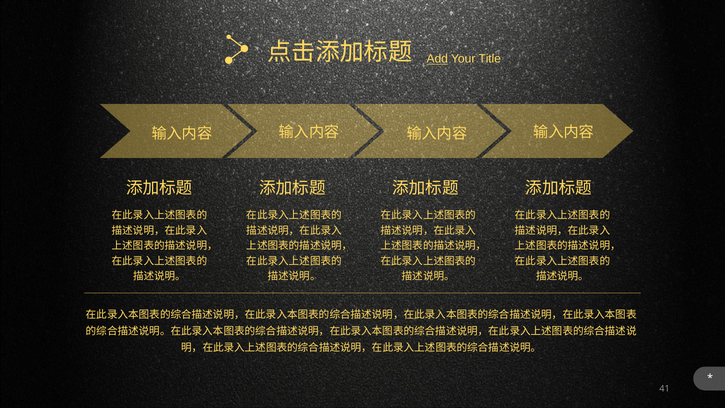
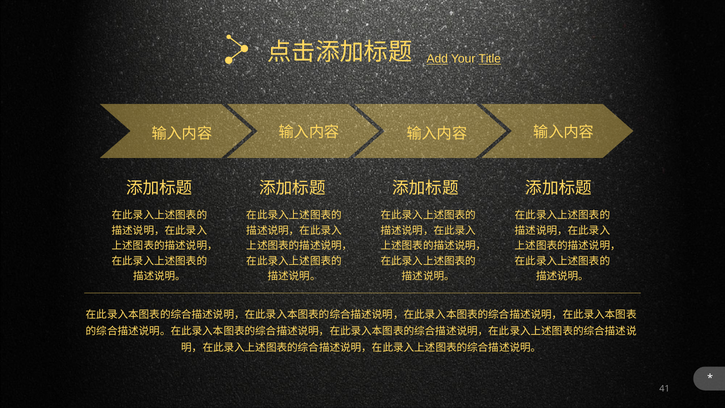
Title underline: none -> present
